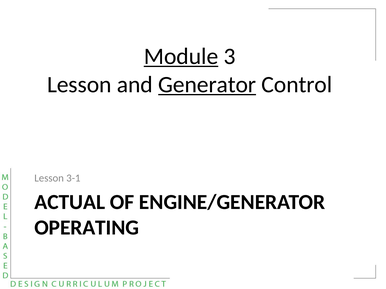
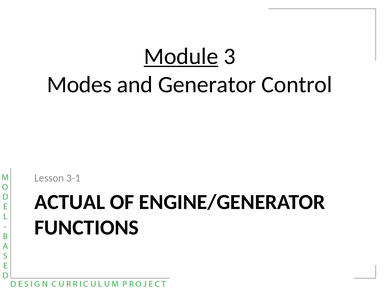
Lesson at (79, 85): Lesson -> Modes
Generator underline: present -> none
OPERATING: OPERATING -> FUNCTIONS
